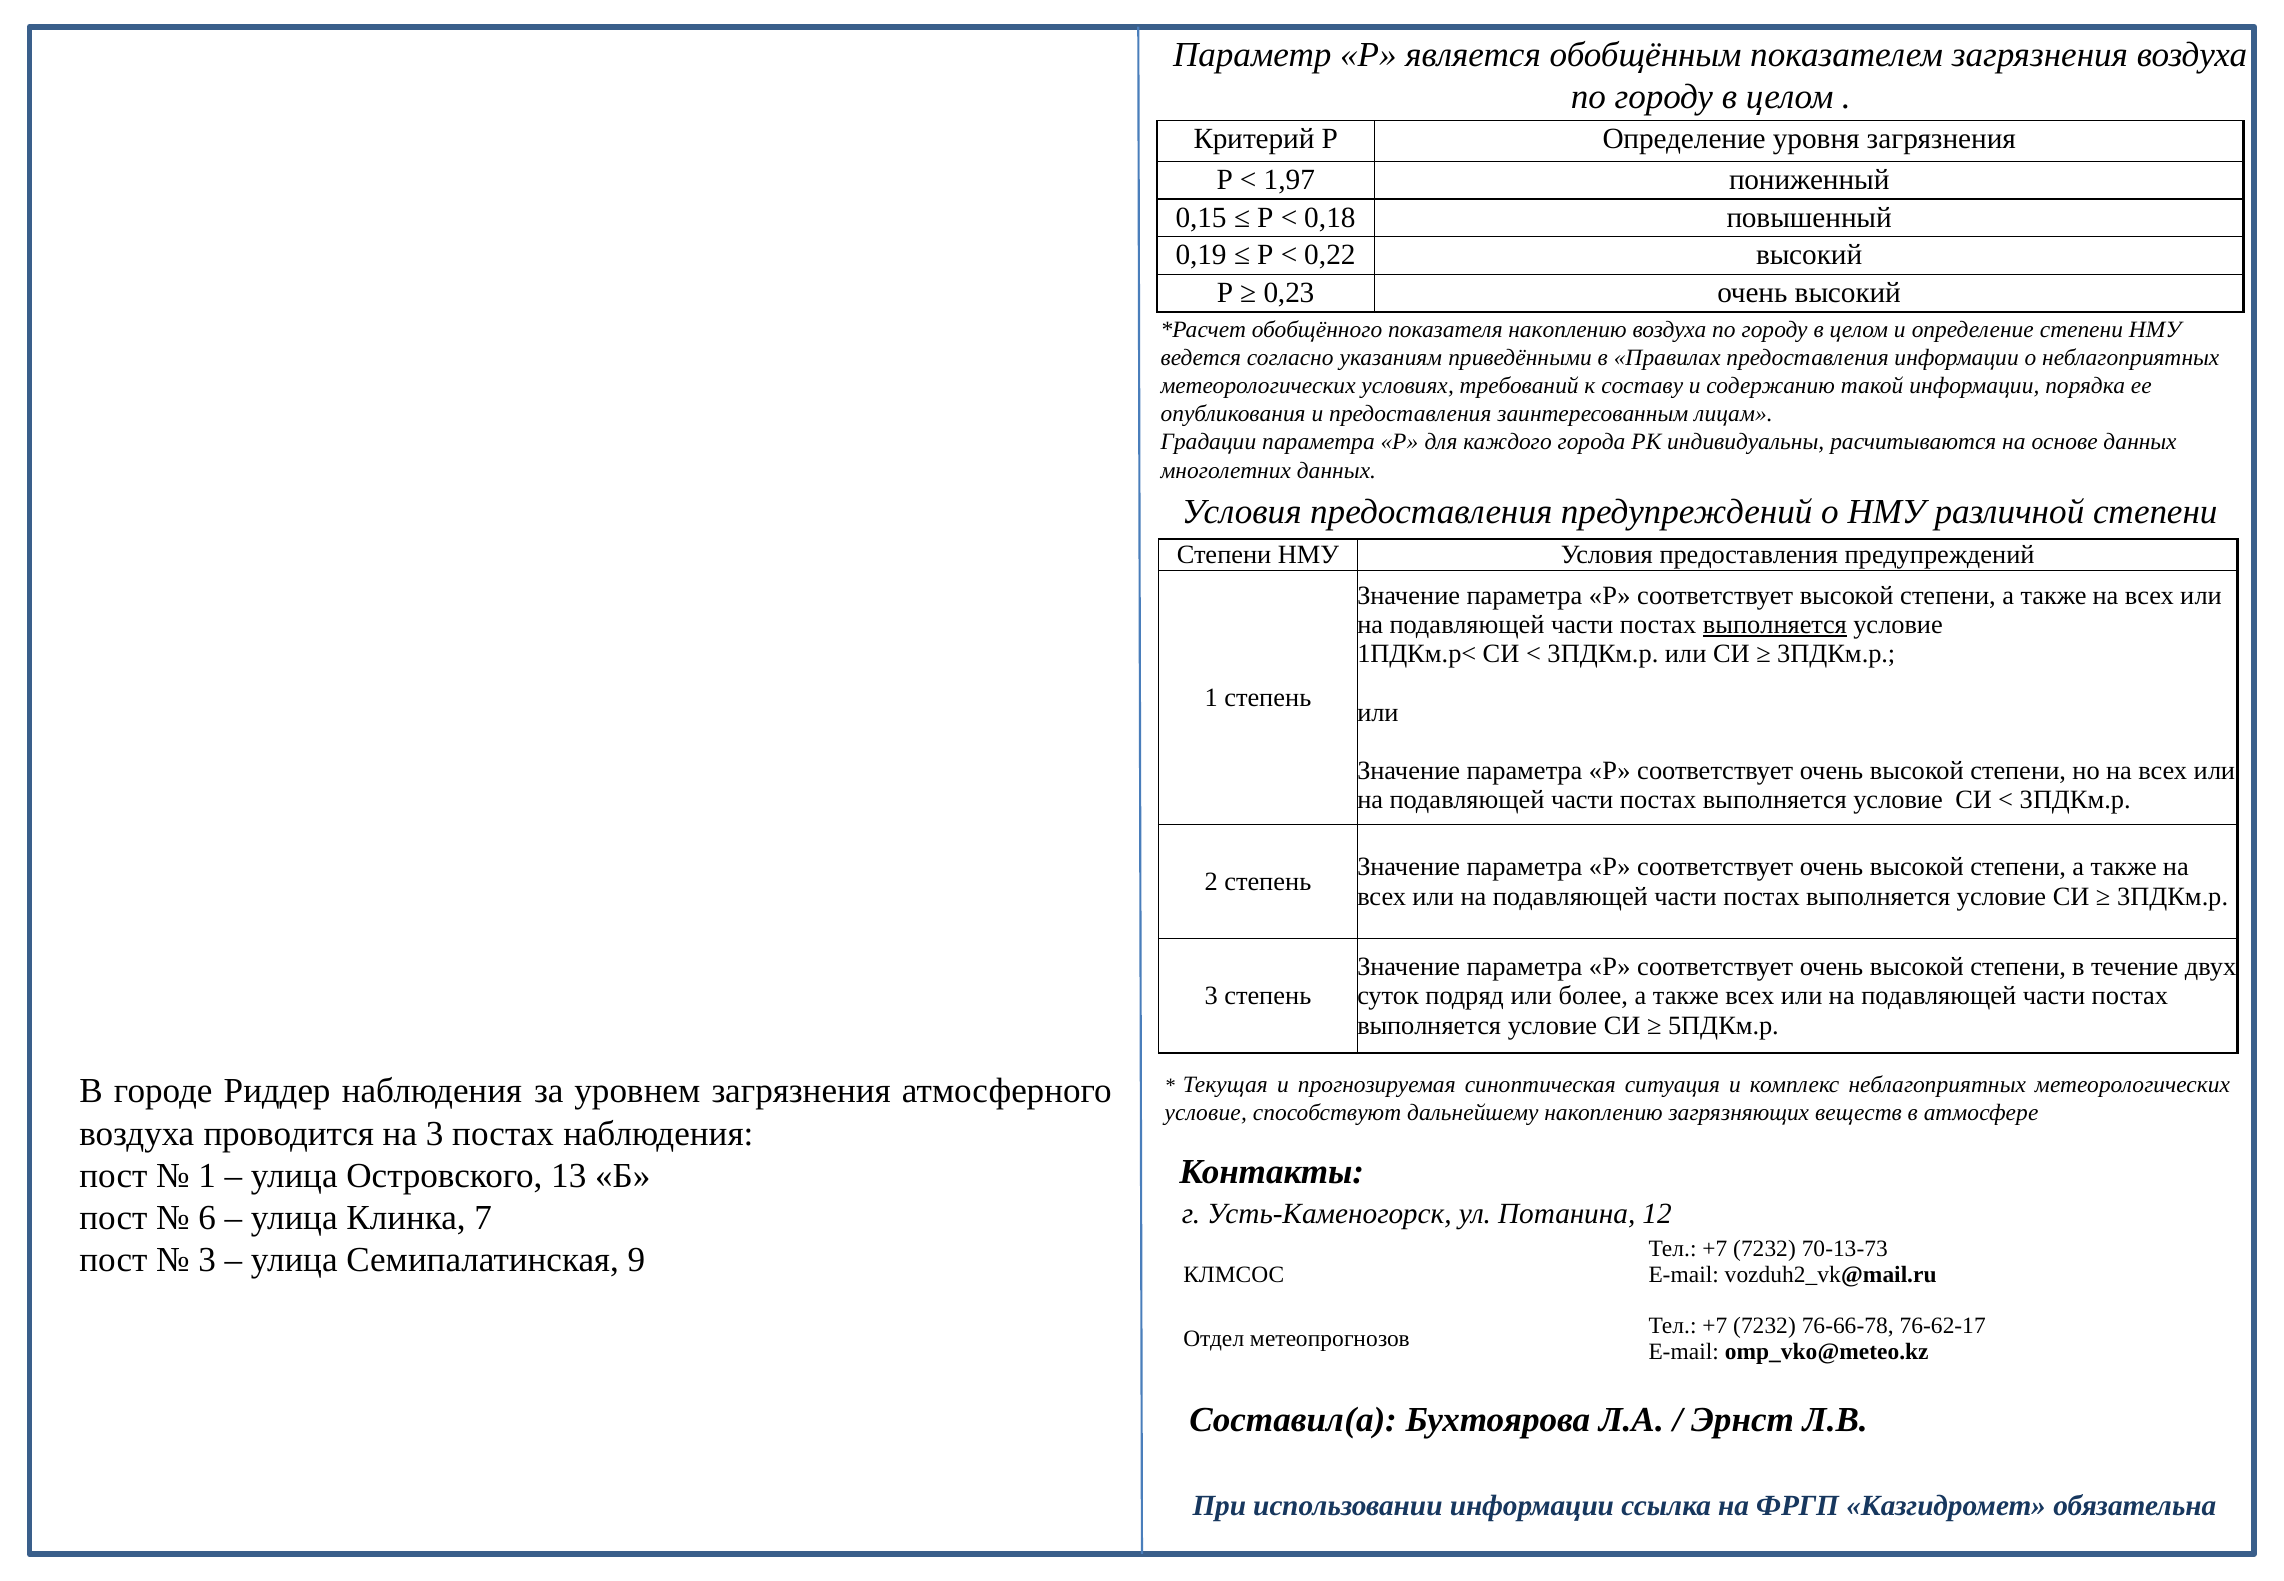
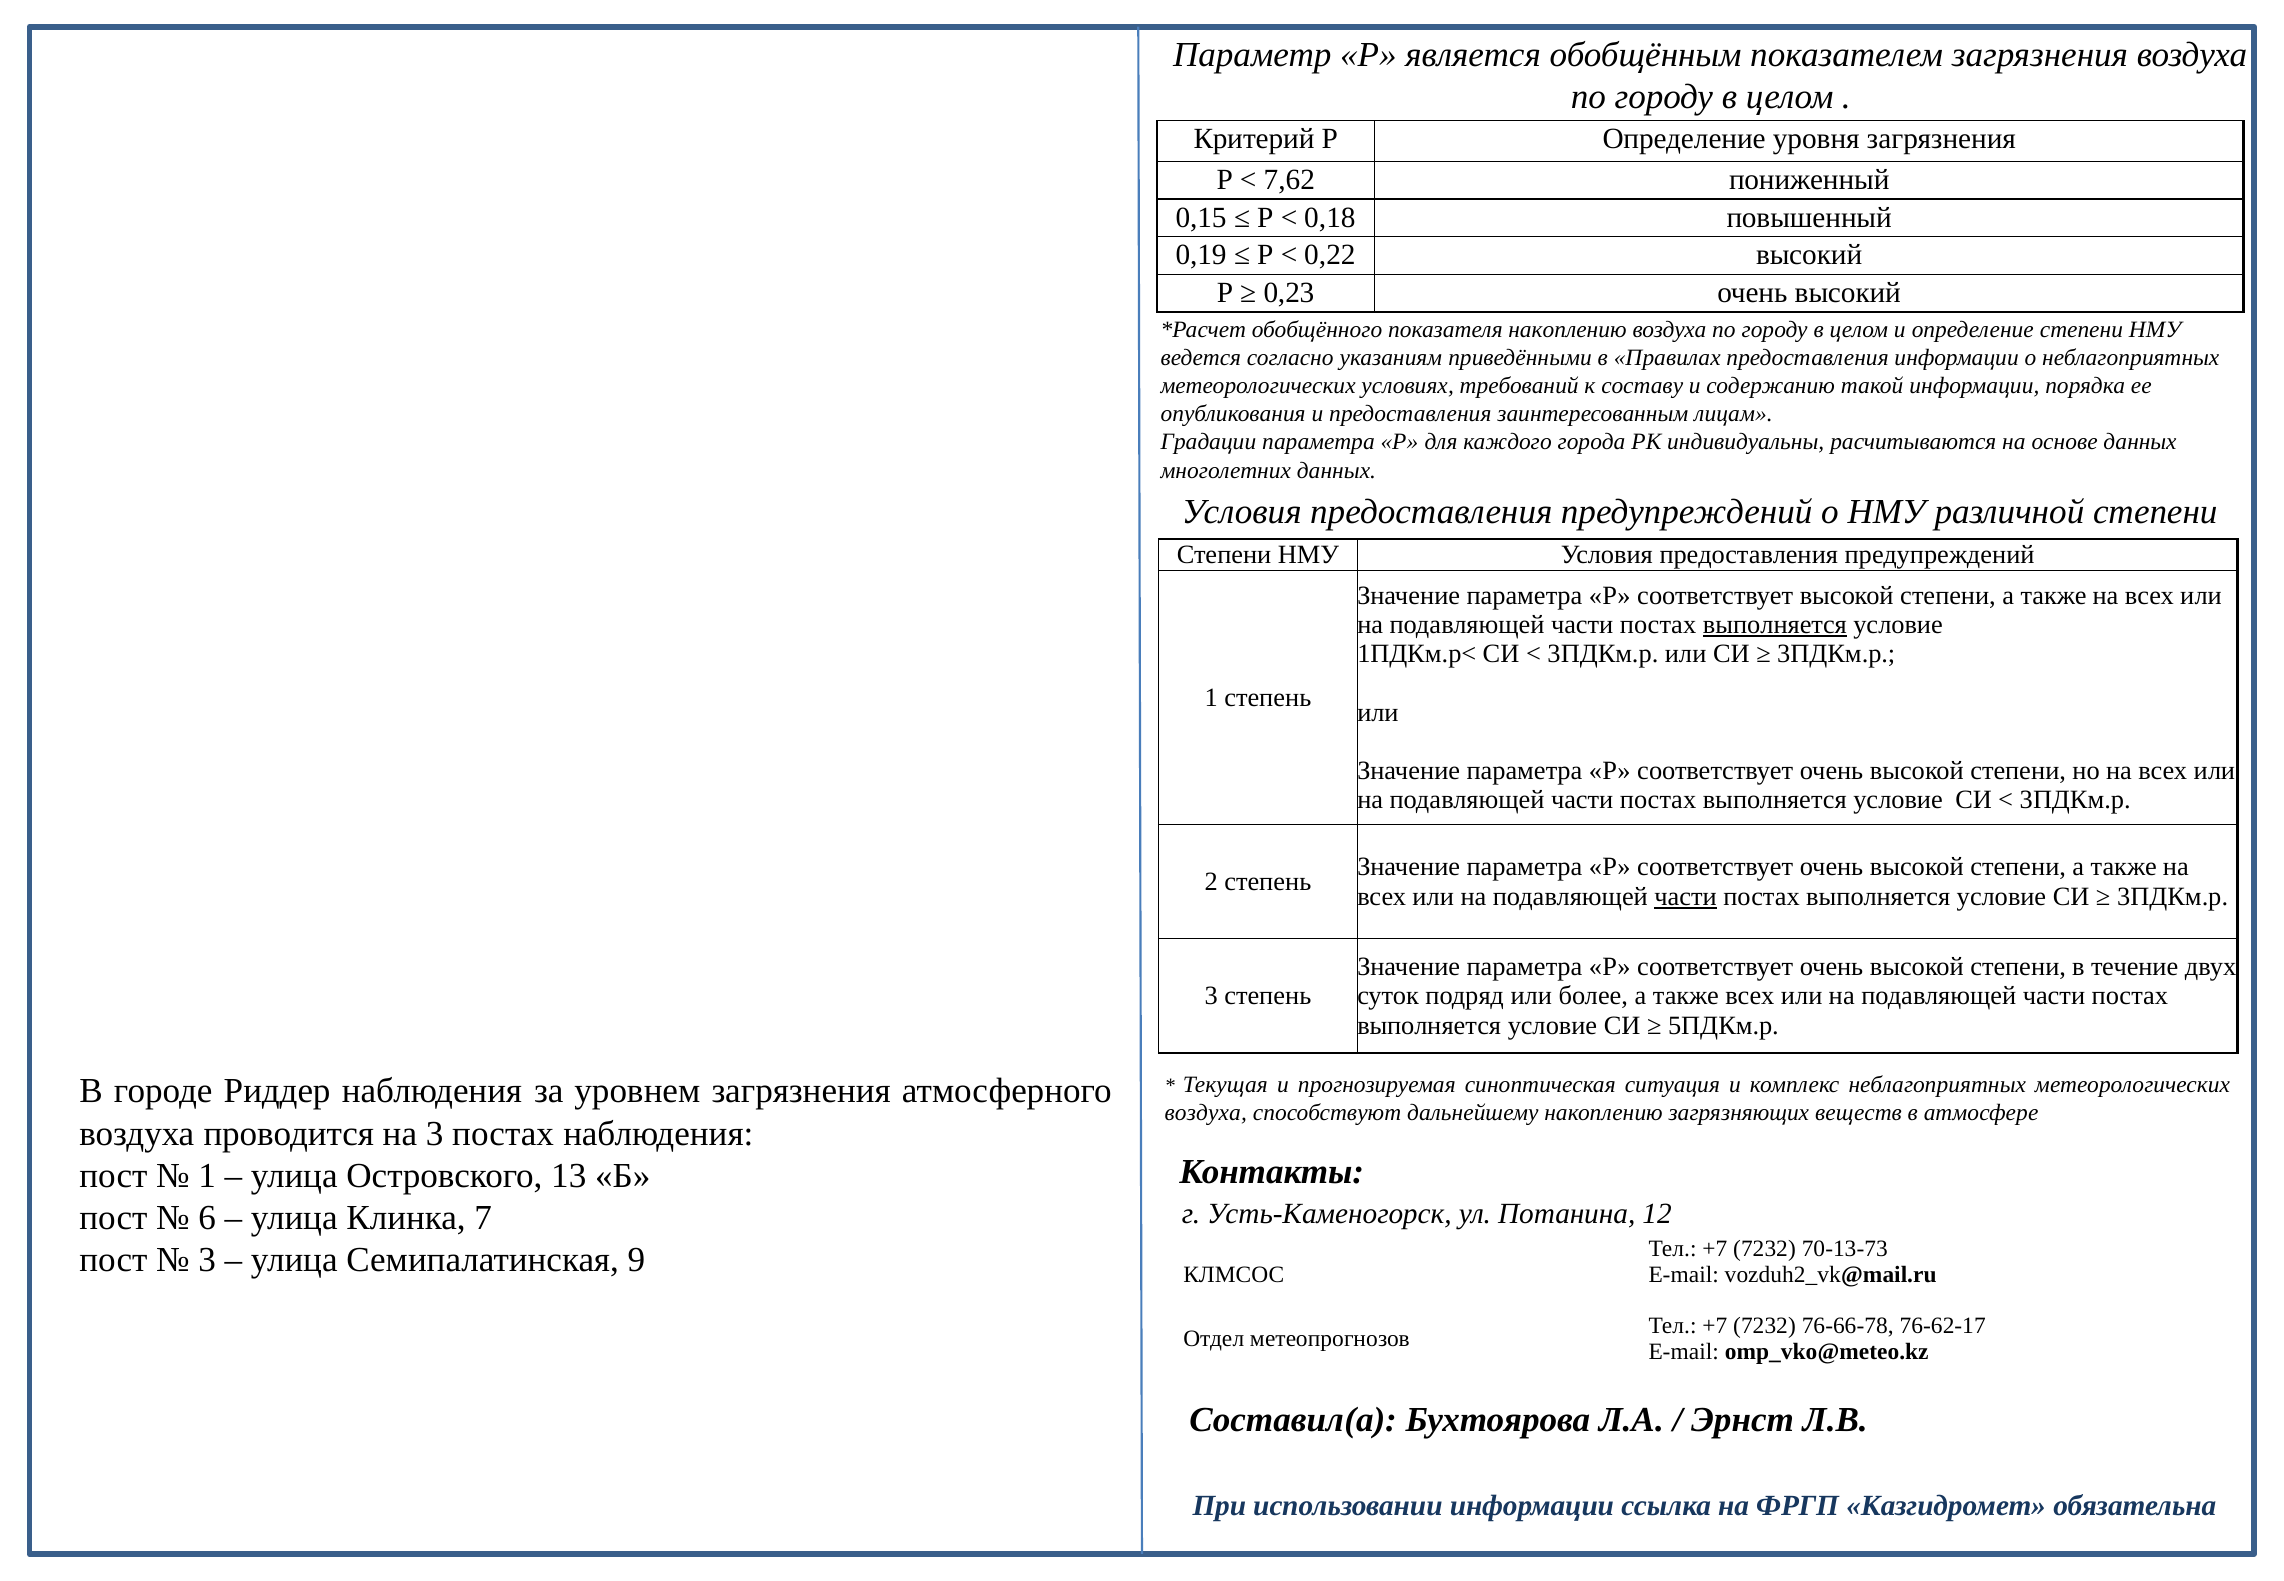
1,97: 1,97 -> 7,62
части at (1686, 897) underline: none -> present
условие at (1206, 1112): условие -> воздуха
